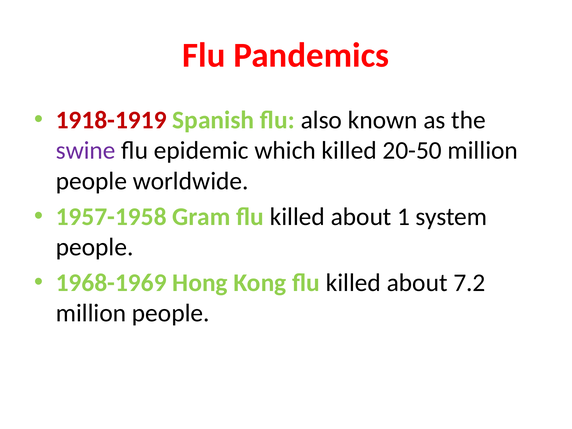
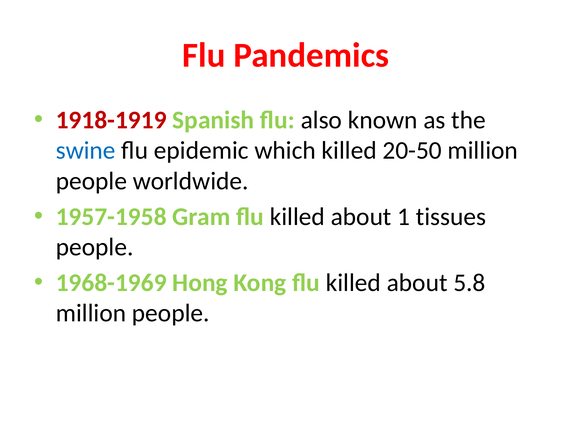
swine colour: purple -> blue
system: system -> tissues
7.2: 7.2 -> 5.8
